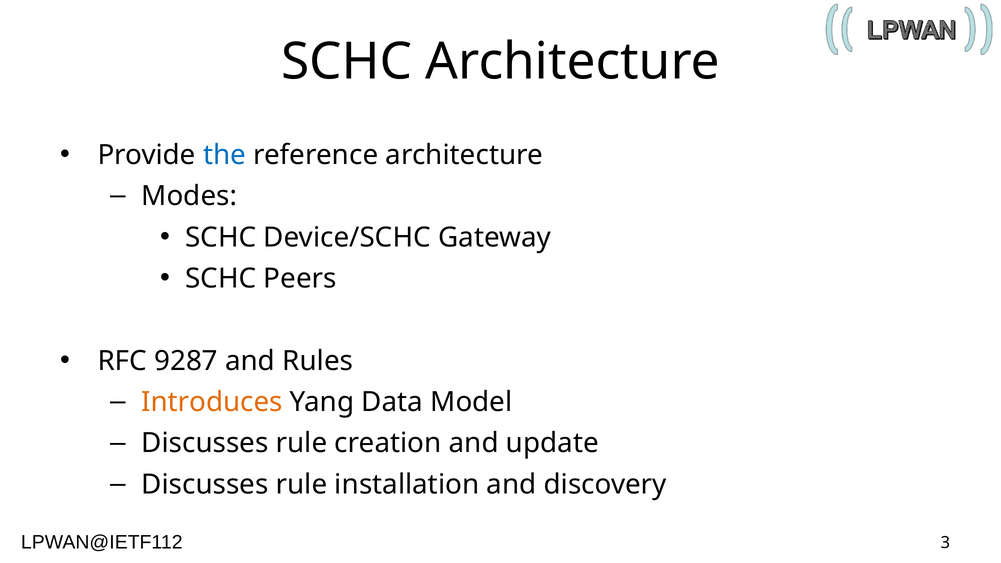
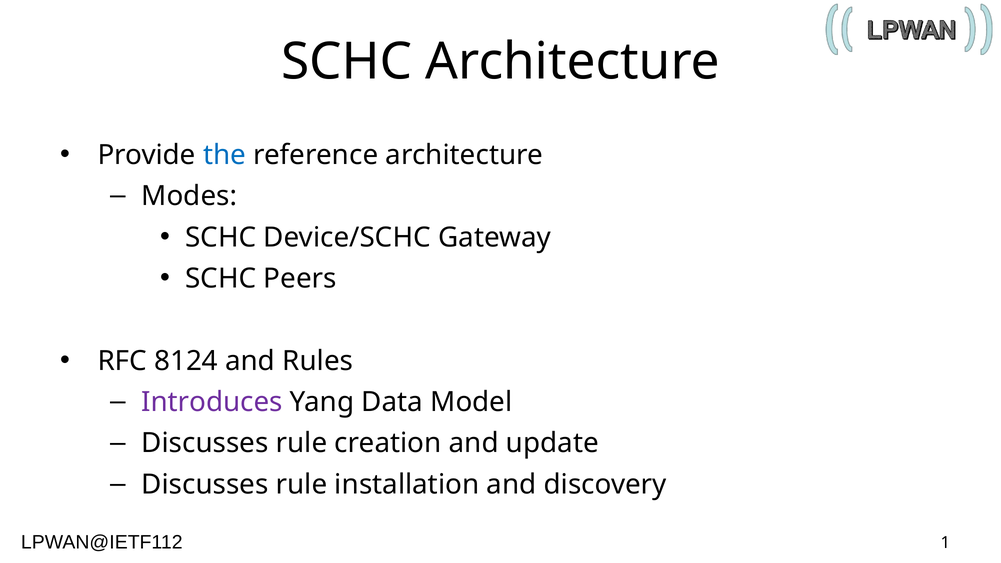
9287: 9287 -> 8124
Introduces colour: orange -> purple
3: 3 -> 1
